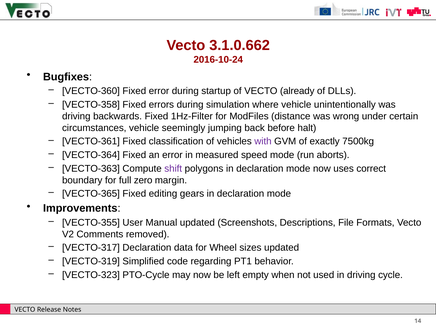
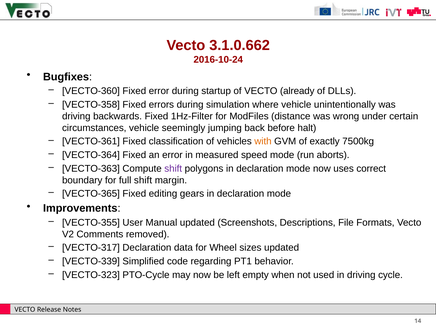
with colour: purple -> orange
full zero: zero -> shift
VECTO-319: VECTO-319 -> VECTO-339
